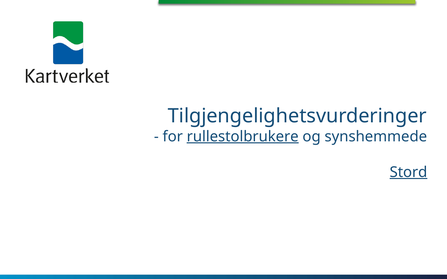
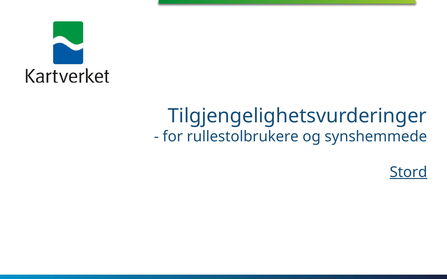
rullestolbrukere underline: present -> none
